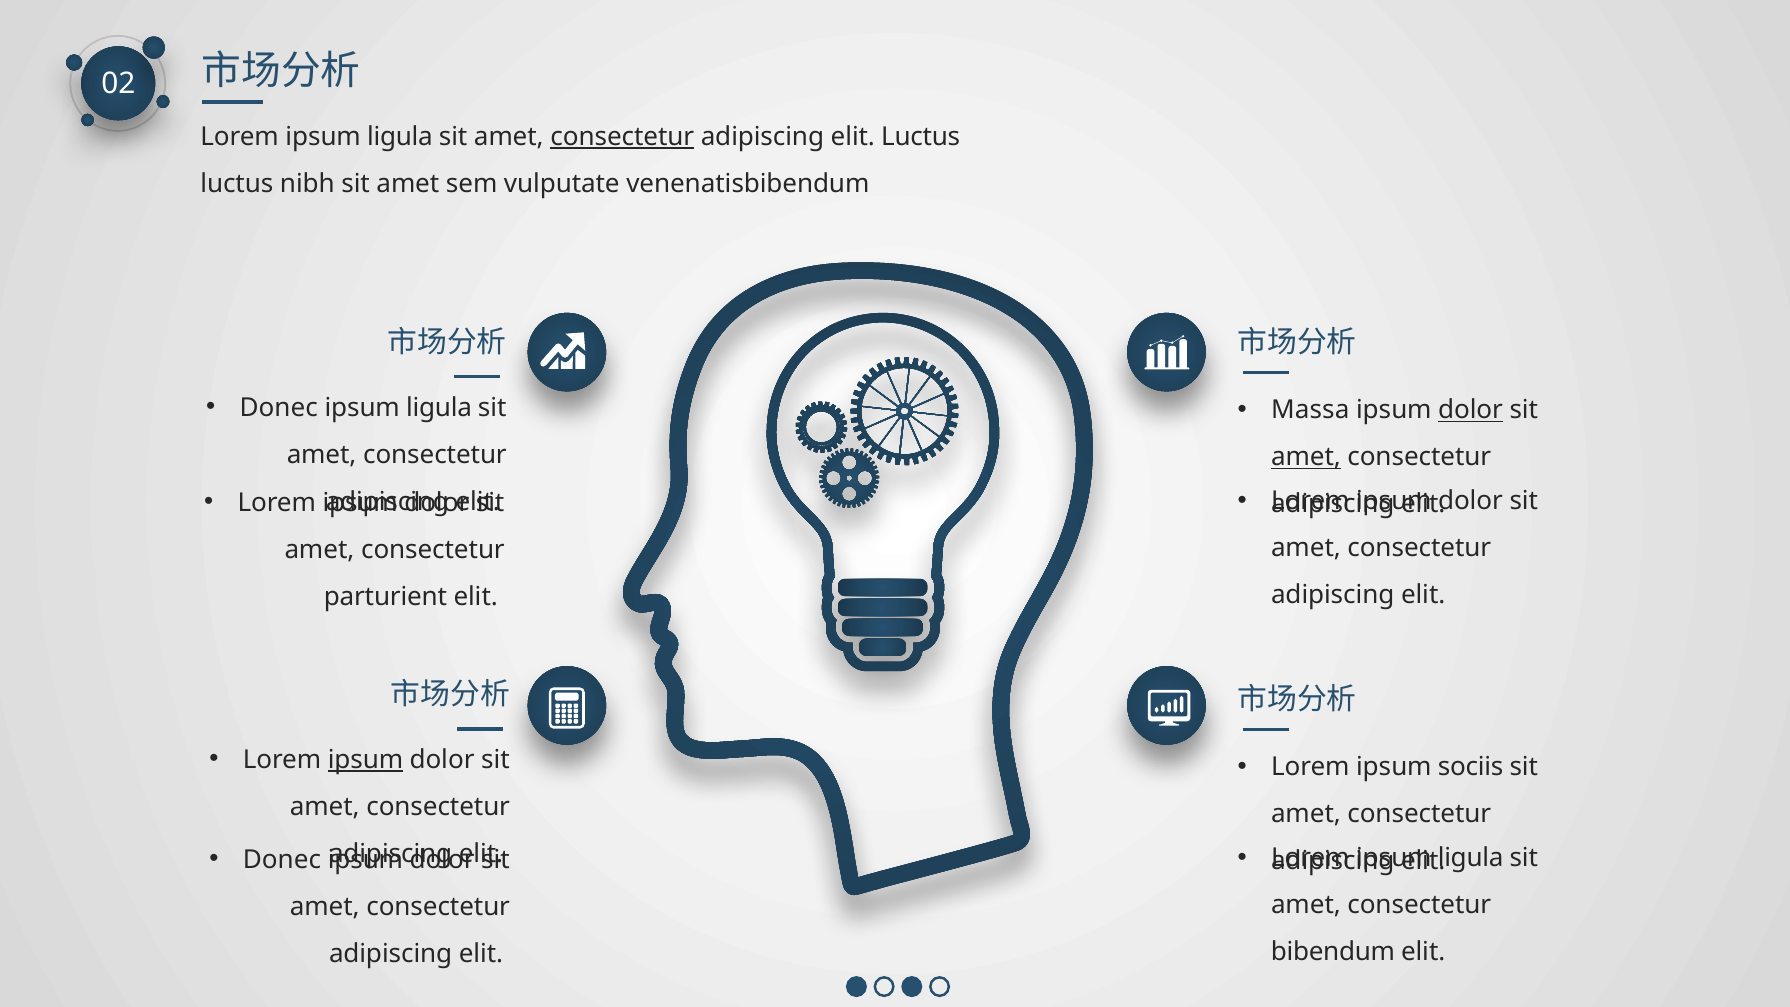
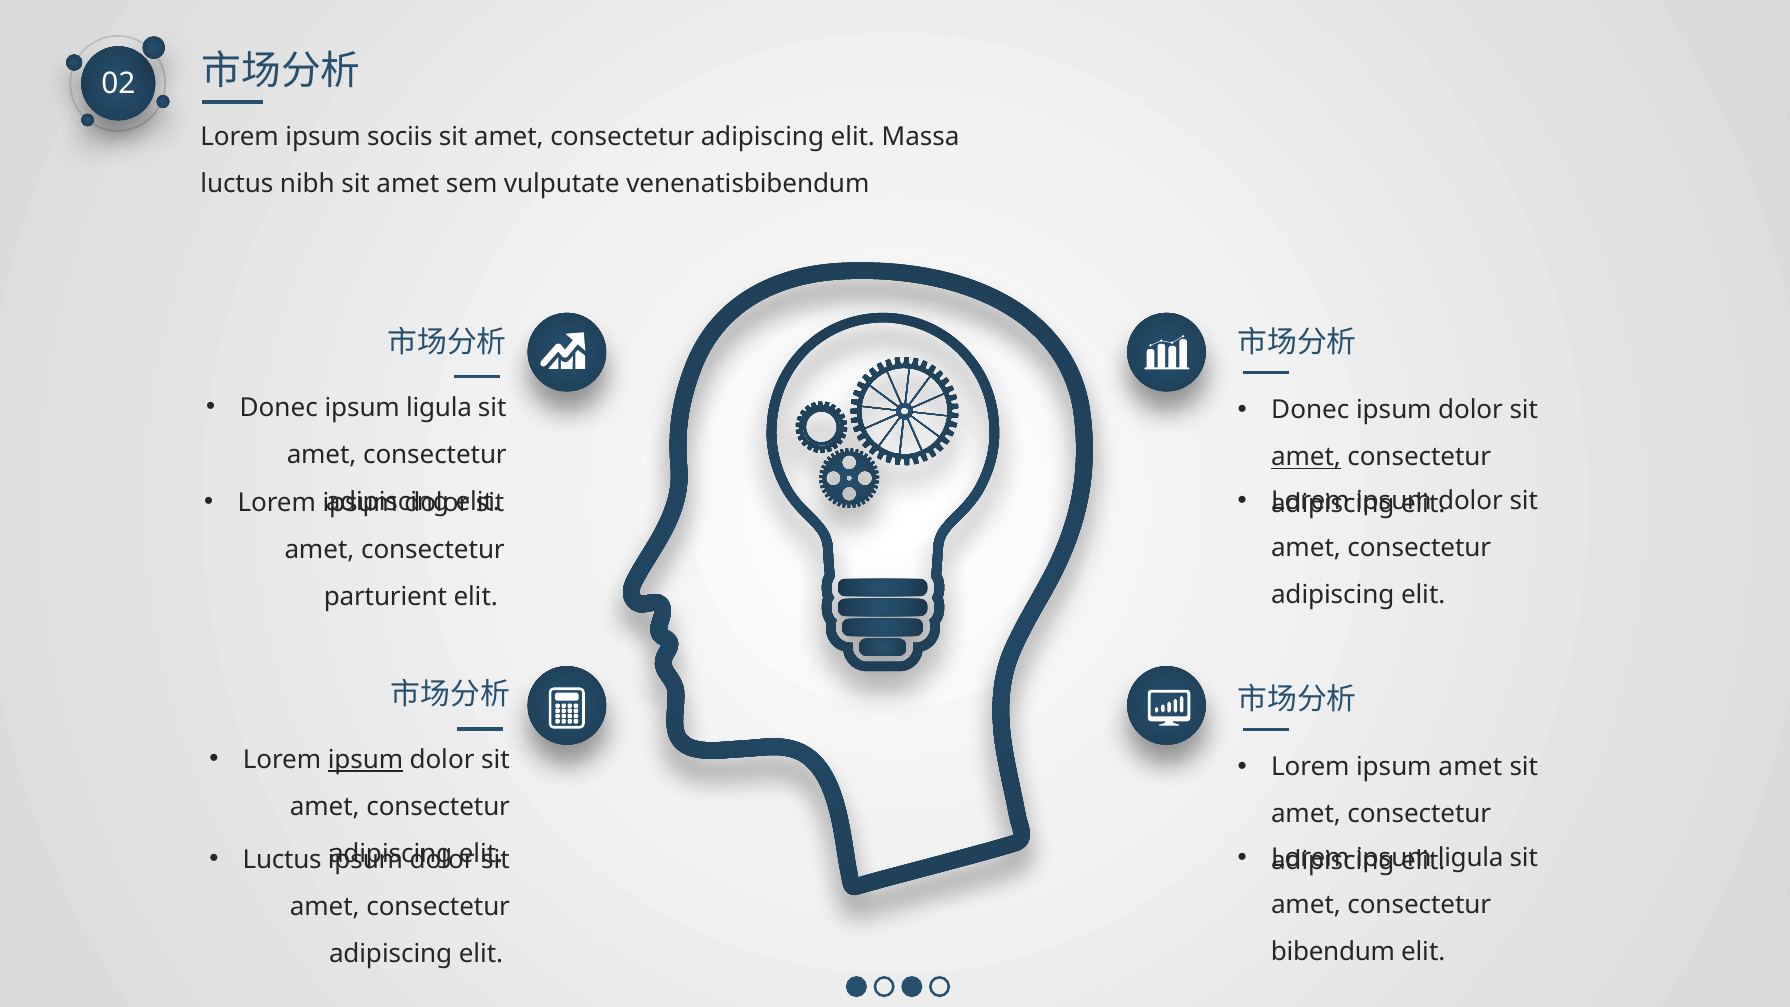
ligula at (400, 137): ligula -> sociis
consectetur at (622, 137) underline: present -> none
elit Luctus: Luctus -> Massa
Massa at (1310, 410): Massa -> Donec
dolor at (1471, 410) underline: present -> none
ipsum sociis: sociis -> amet
Donec at (282, 859): Donec -> Luctus
